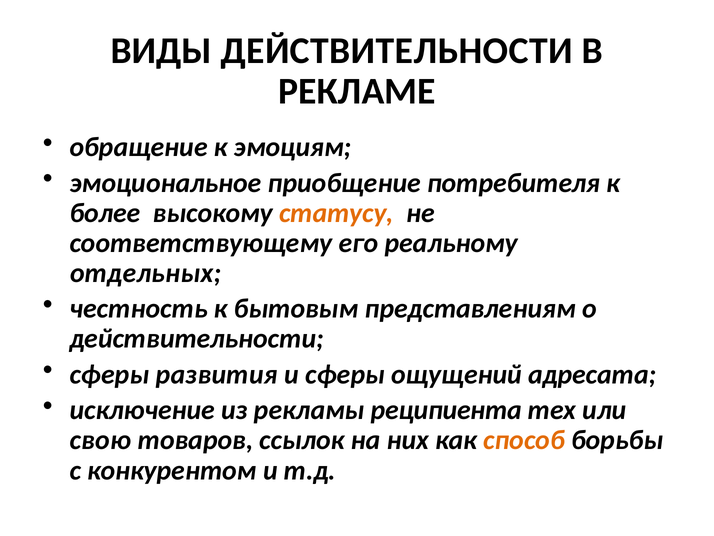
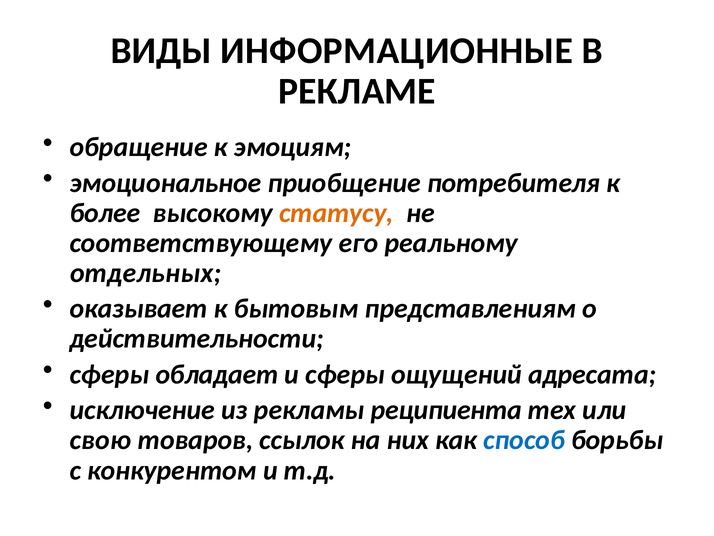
ВИДЫ ДЕЙСТВИТЕЛЬНОСТИ: ДЕЙСТВИТЕЛЬНОСТИ -> ИНФОРМАЦИОННЫЕ
честность: честность -> оказывает
развития: развития -> обладает
способ colour: orange -> blue
